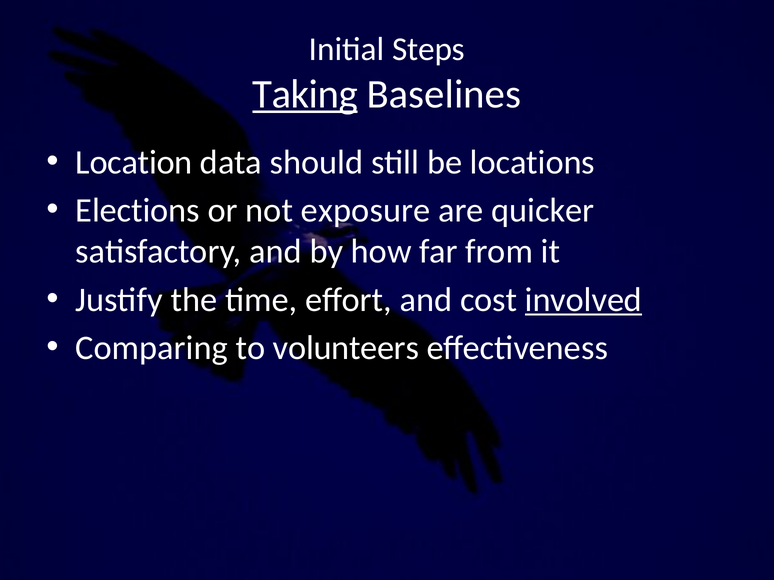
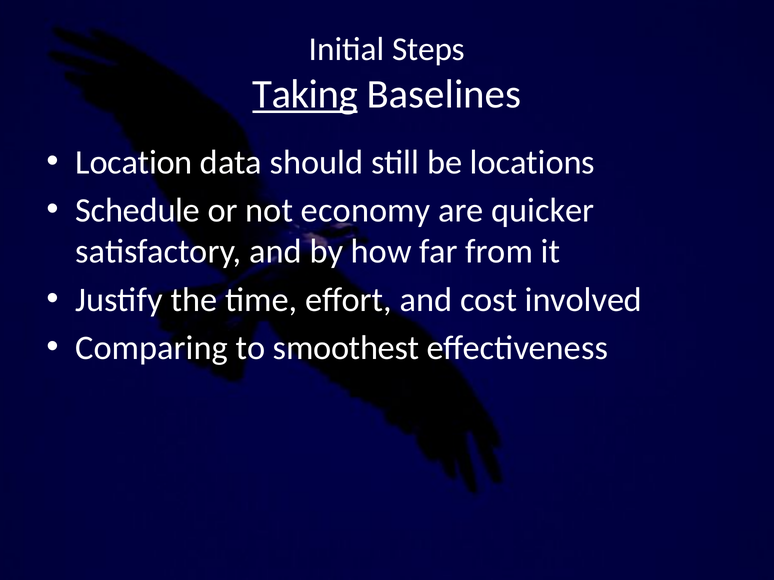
Elections: Elections -> Schedule
exposure: exposure -> economy
involved underline: present -> none
volunteers: volunteers -> smoothest
